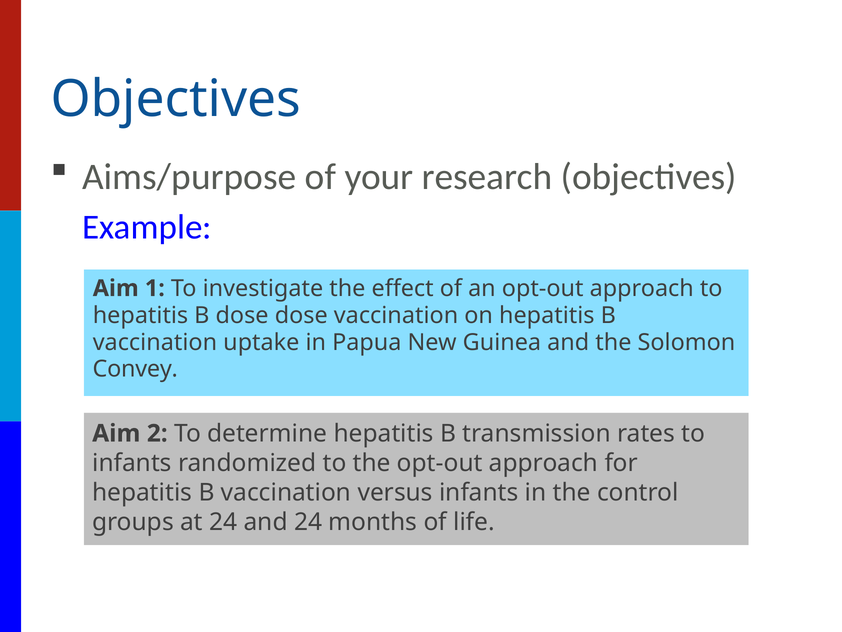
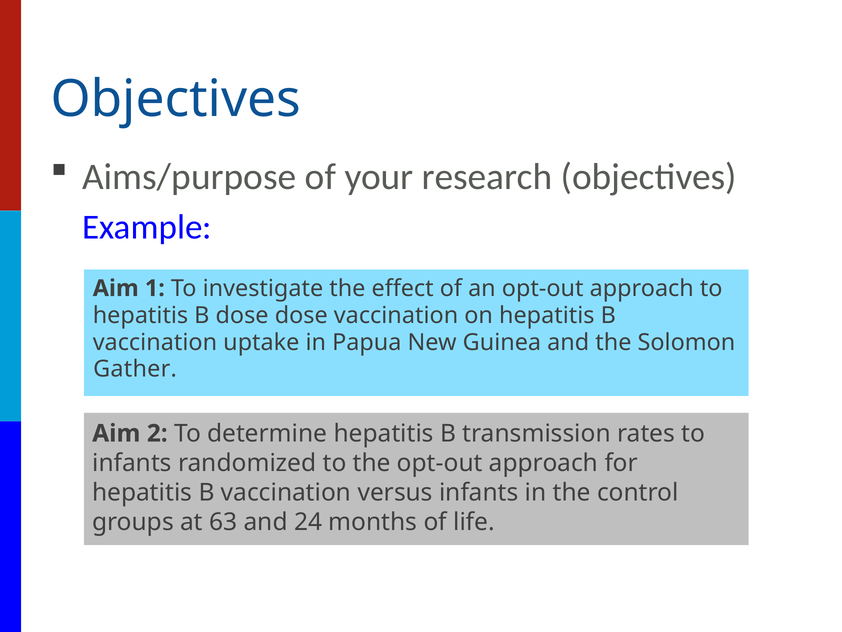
Convey: Convey -> Gather
at 24: 24 -> 63
